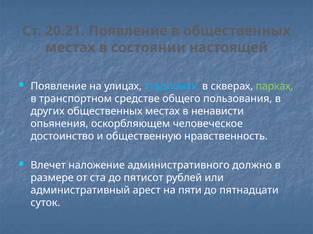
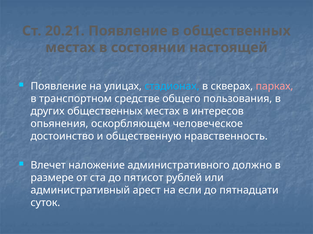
парках colour: light green -> pink
ненависти: ненависти -> интересов
пяти: пяти -> если
